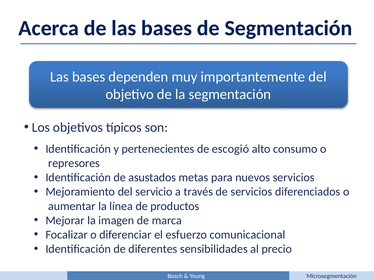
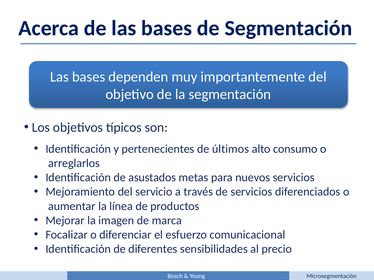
escogió: escogió -> últimos
represores: represores -> arreglarlos
